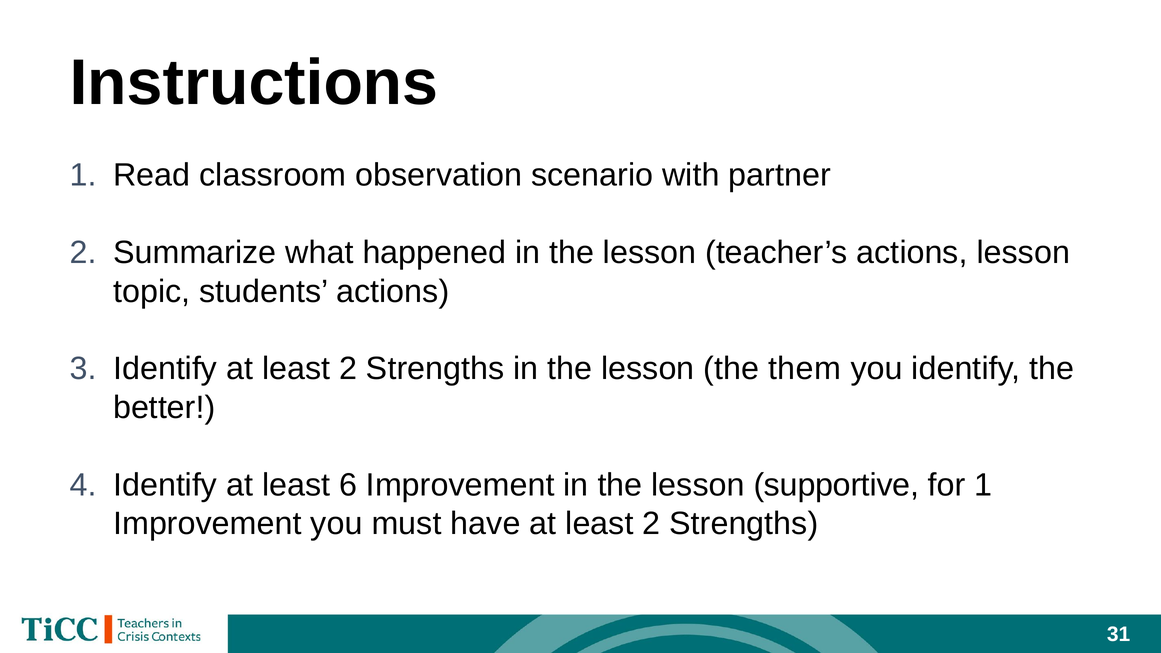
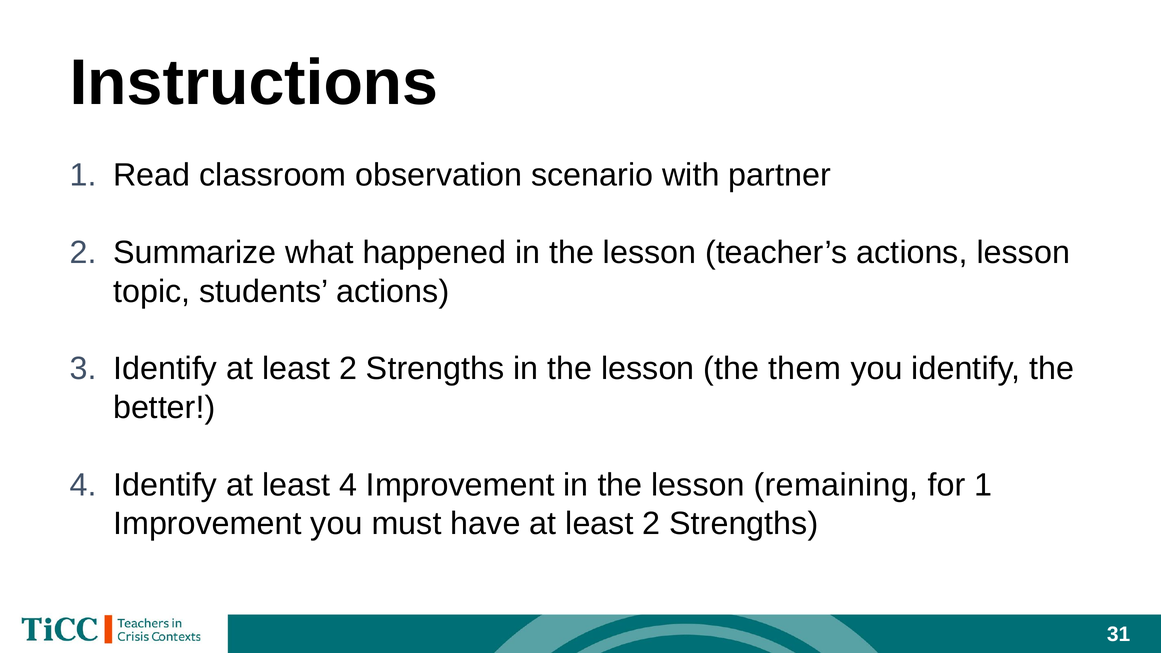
least 6: 6 -> 4
supportive: supportive -> remaining
